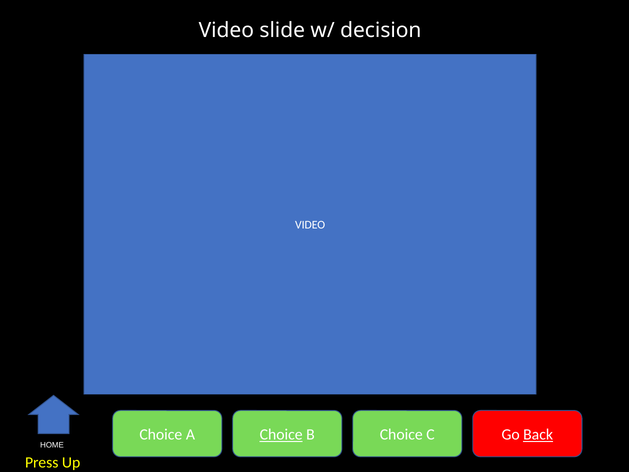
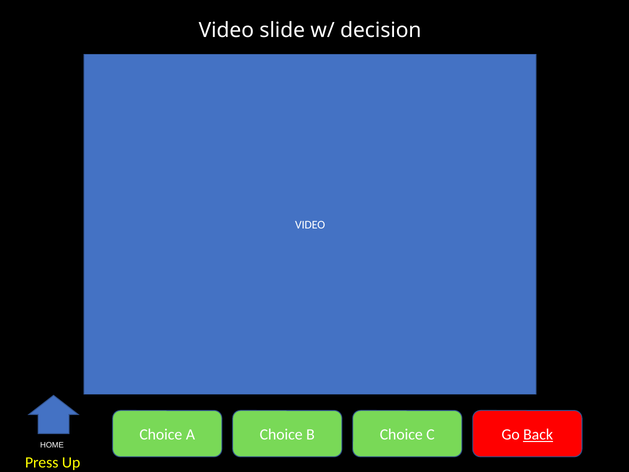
Choice at (281, 434) underline: present -> none
